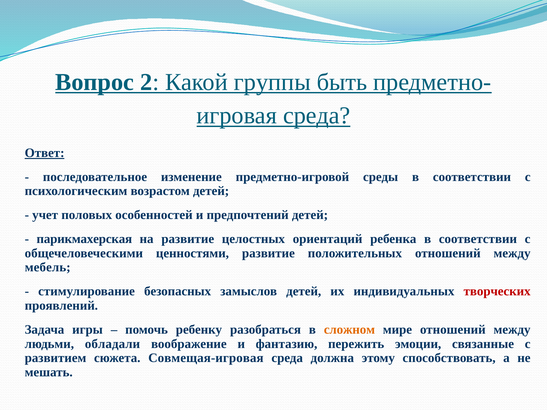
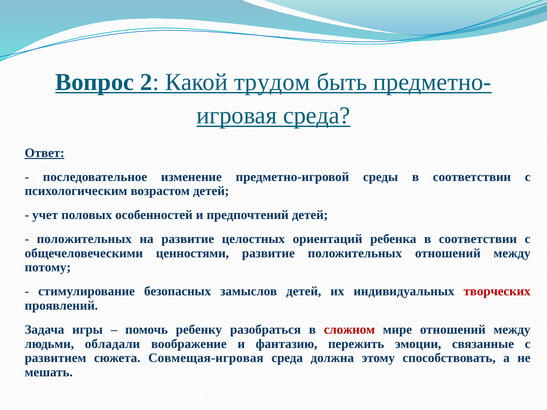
группы: группы -> трудом
парикмахерская at (84, 239): парикмахерская -> положительных
мебель: мебель -> потому
сложном colour: orange -> red
